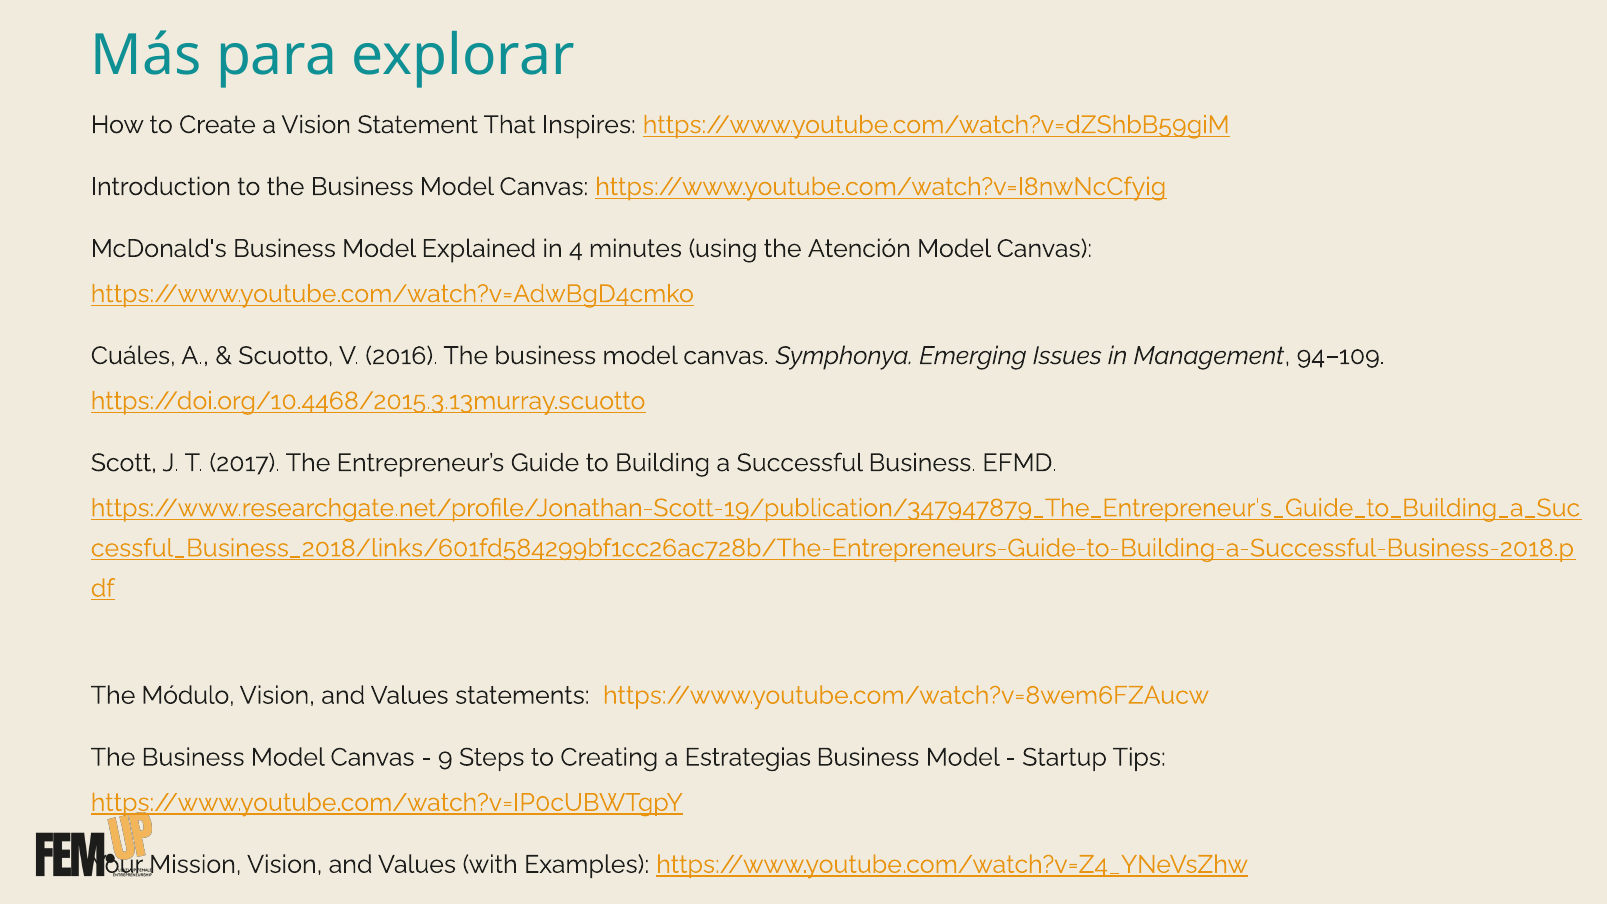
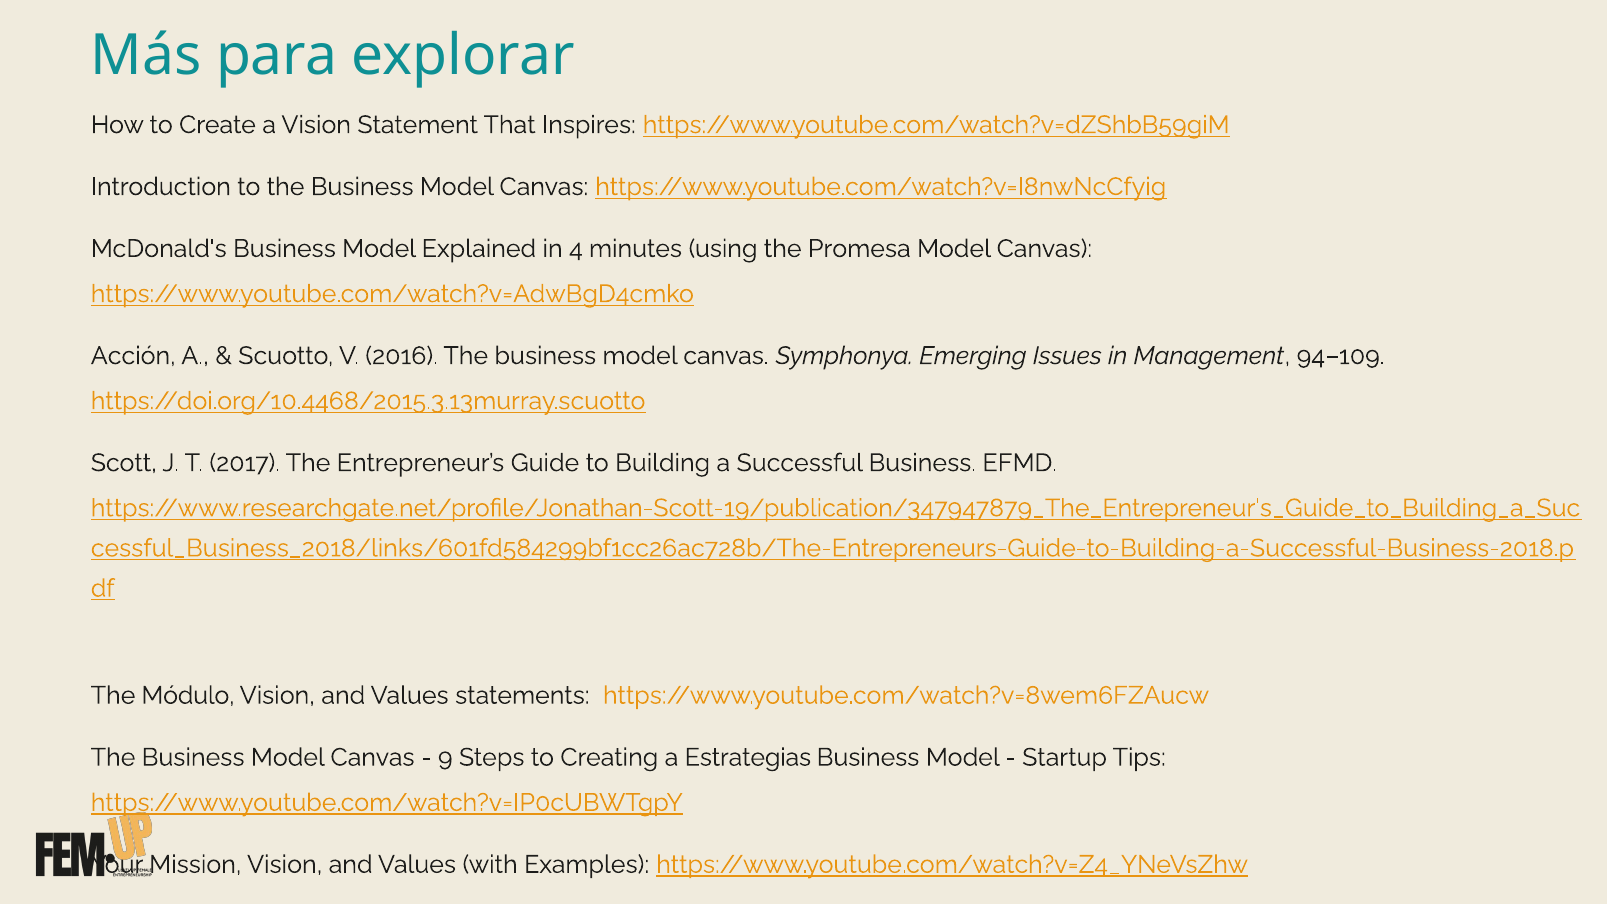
Atención: Atención -> Promesa
Cuáles: Cuáles -> Acción
